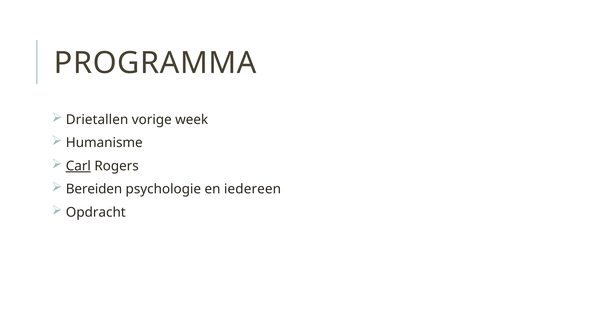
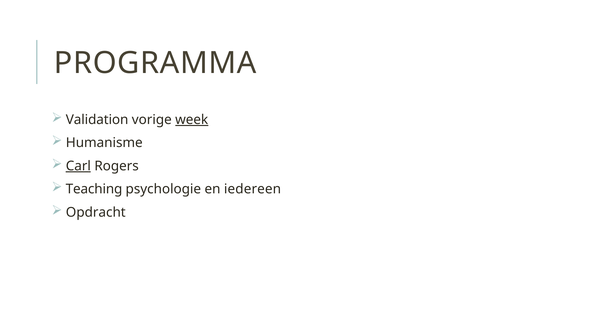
Drietallen: Drietallen -> Validation
week underline: none -> present
Bereiden: Bereiden -> Teaching
